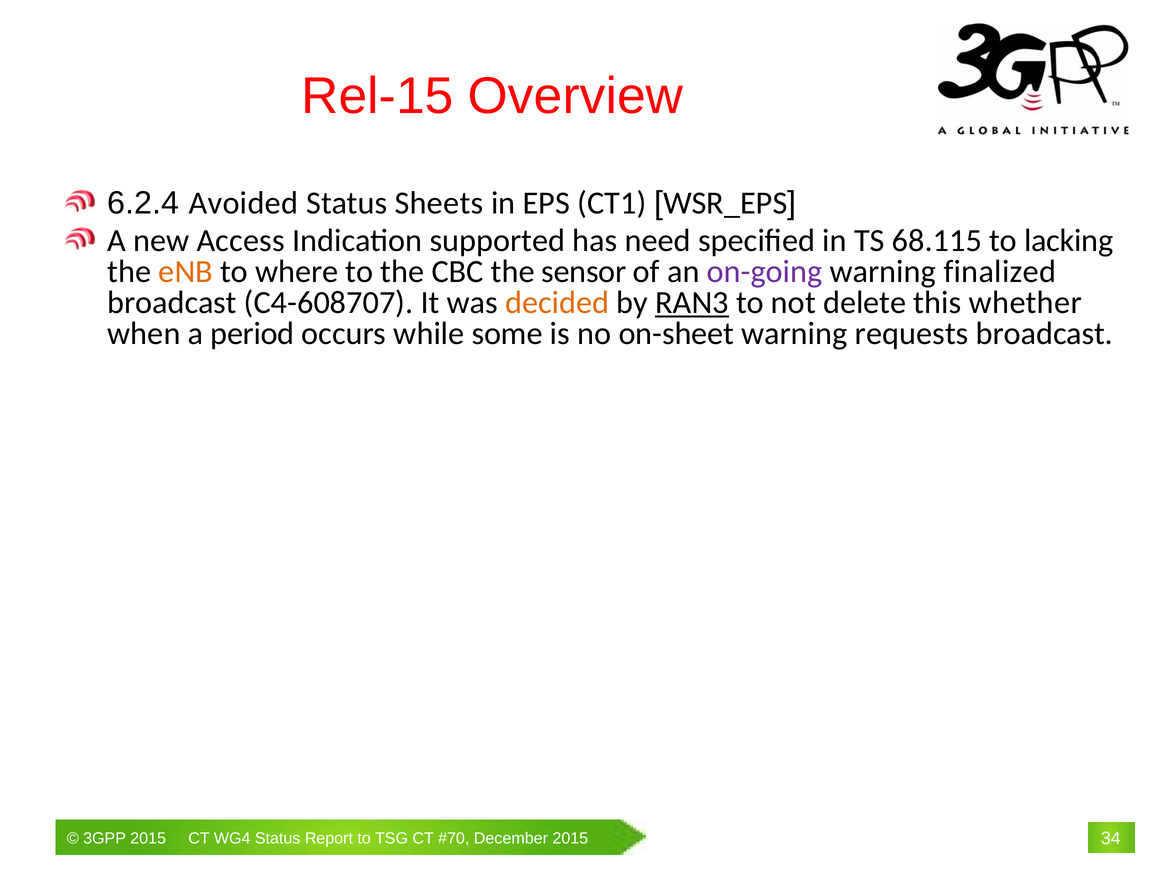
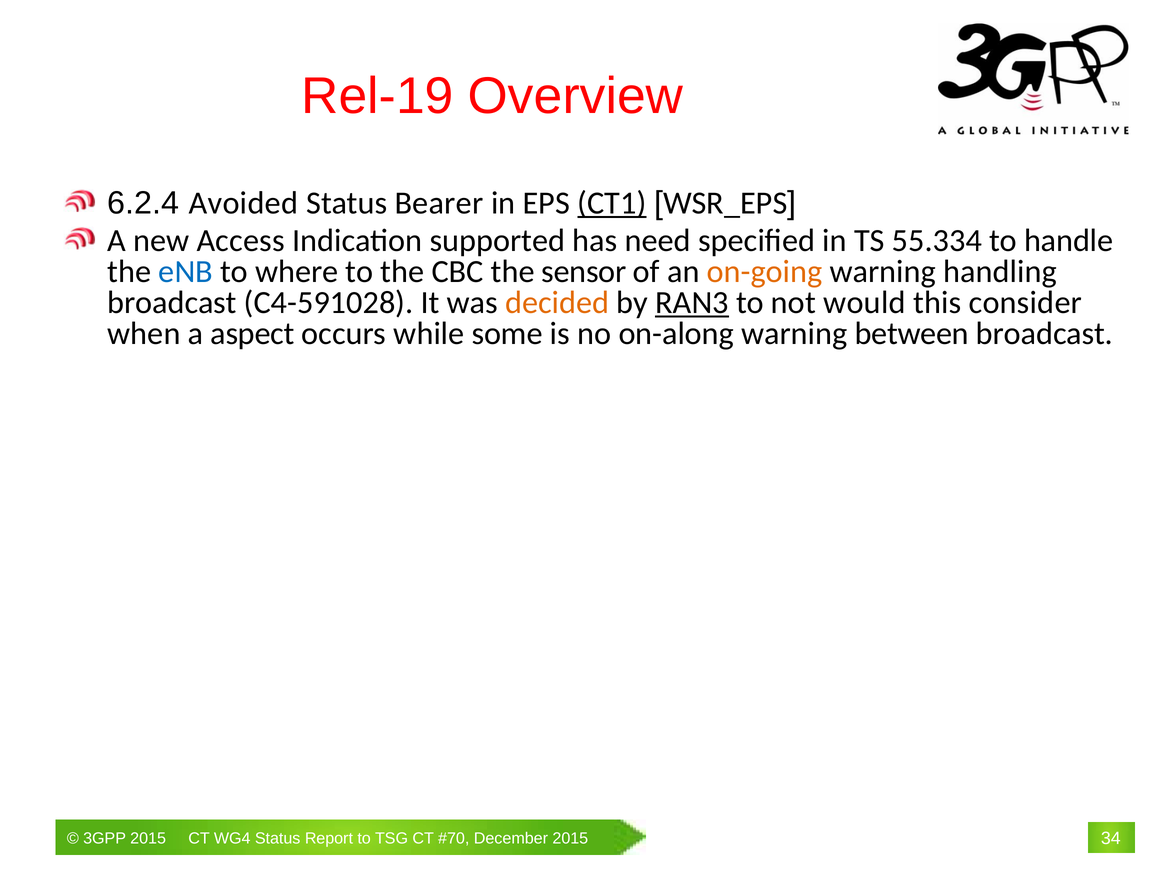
Rel-15: Rel-15 -> Rel-19
Sheets: Sheets -> Bearer
CT1 underline: none -> present
68.115: 68.115 -> 55.334
lacking: lacking -> handle
eNB colour: orange -> blue
on-going colour: purple -> orange
finalized: finalized -> handling
C4-608707: C4-608707 -> C4-591028
delete: delete -> would
whether: whether -> consider
period: period -> aspect
on-sheet: on-sheet -> on-along
requests: requests -> between
